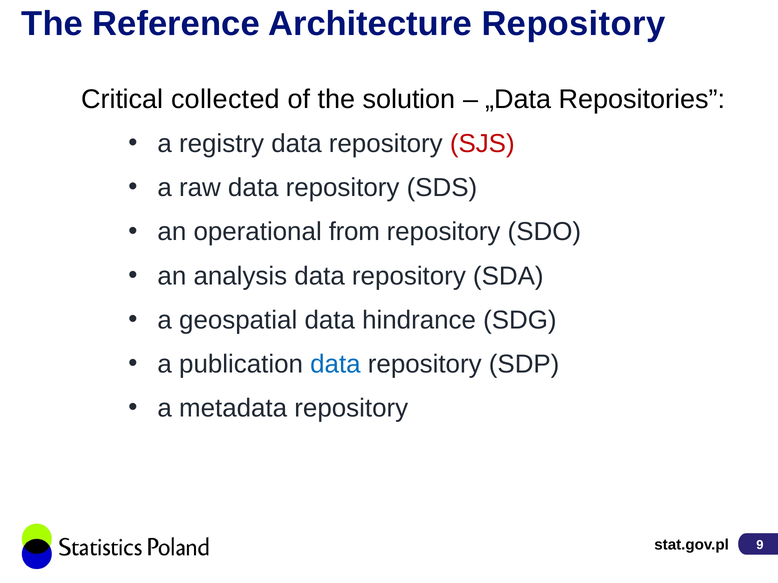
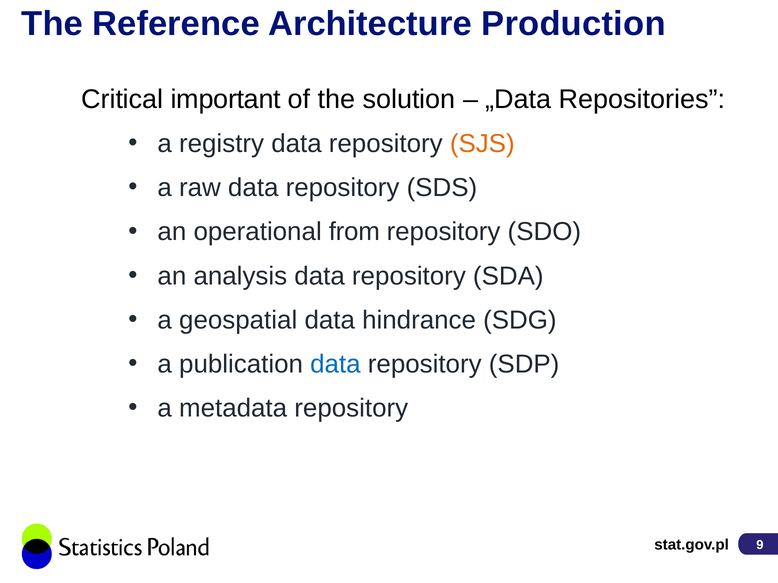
Architecture Repository: Repository -> Production
collected: collected -> important
SJS colour: red -> orange
